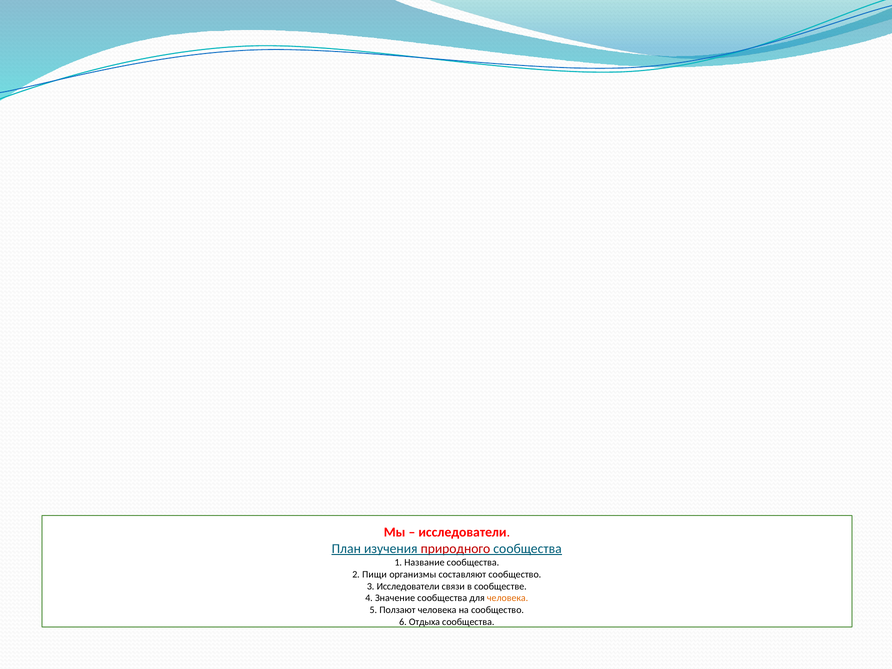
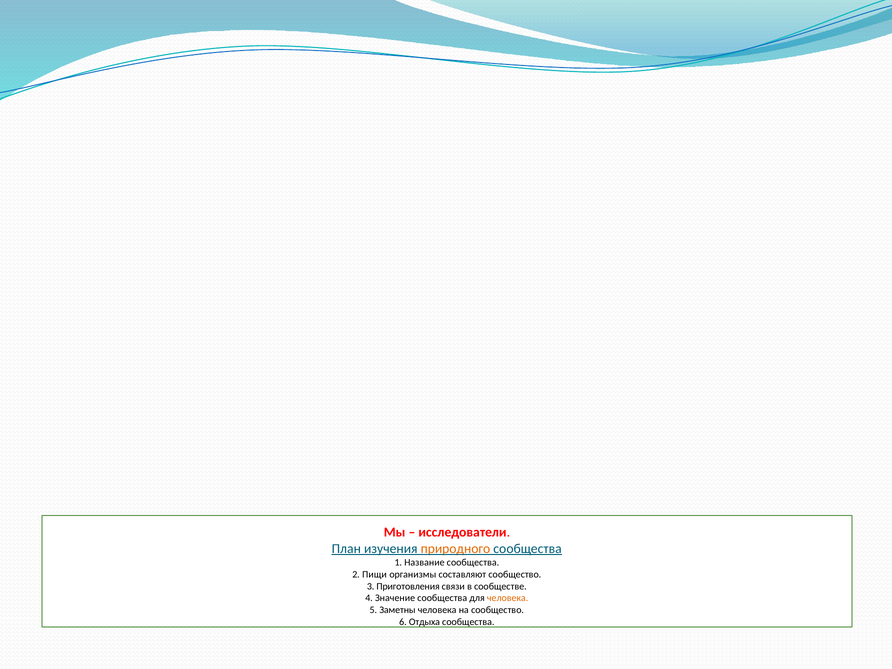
природного colour: red -> orange
3 Исследователи: Исследователи -> Приготовления
Ползают: Ползают -> Заметны
